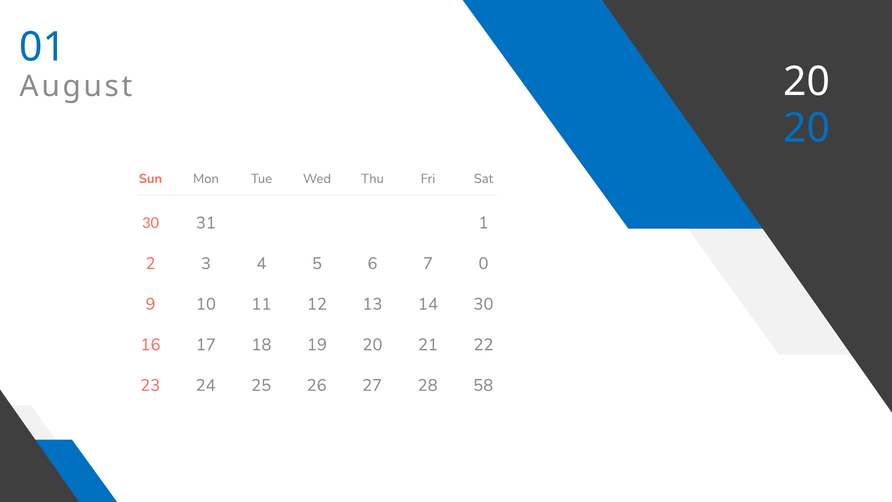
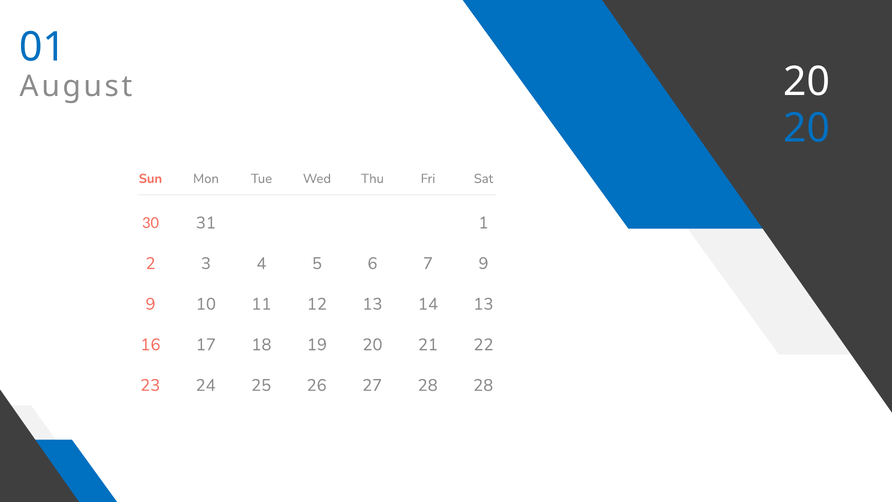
7 0: 0 -> 9
14 30: 30 -> 13
28 58: 58 -> 28
